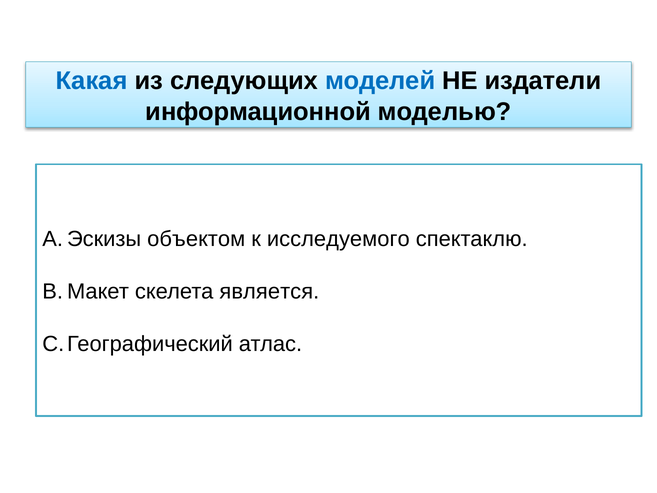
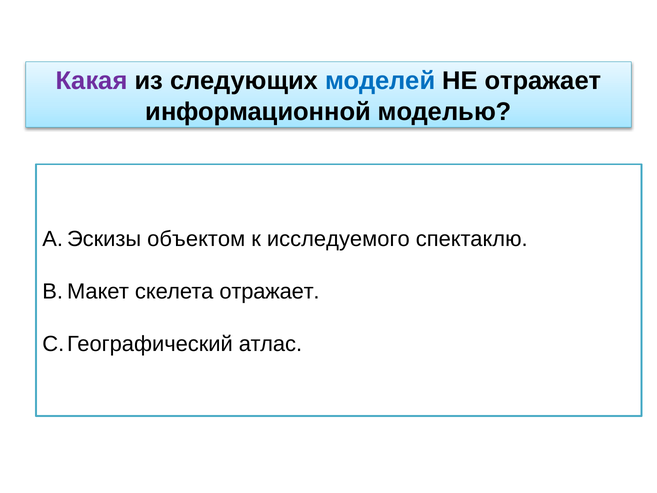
Какая colour: blue -> purple
НЕ издатели: издатели -> отражает
скелета является: является -> отражает
